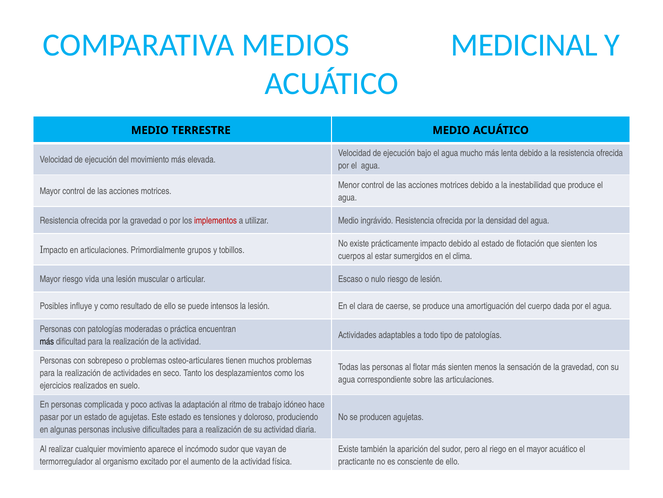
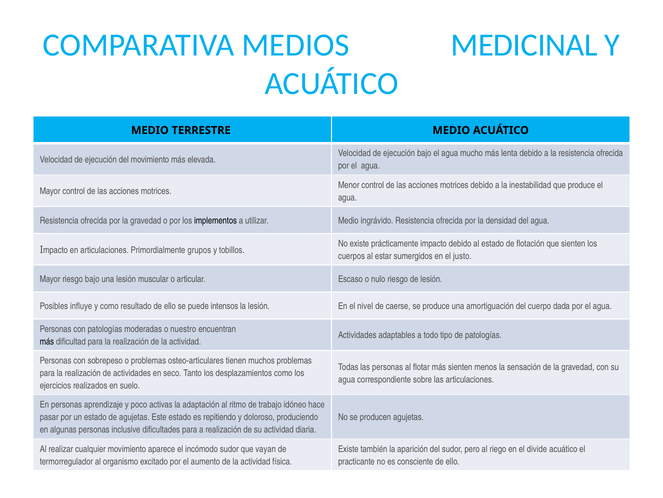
implementos colour: red -> black
clima: clima -> justo
riesgo vida: vida -> bajo
clara: clara -> nivel
práctica: práctica -> nuestro
complicada: complicada -> aprendizaje
tensiones: tensiones -> repitiendo
el mayor: mayor -> divide
